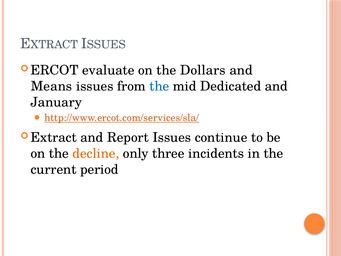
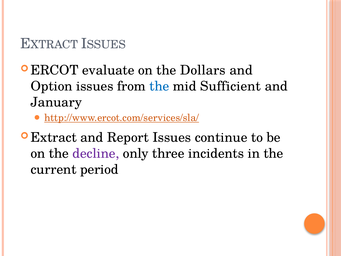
Means: Means -> Option
Dedicated: Dedicated -> Sufficient
decline colour: orange -> purple
